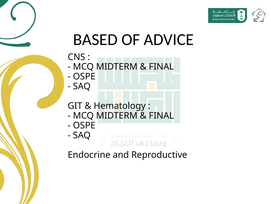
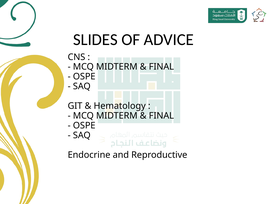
BASED: BASED -> SLIDES
